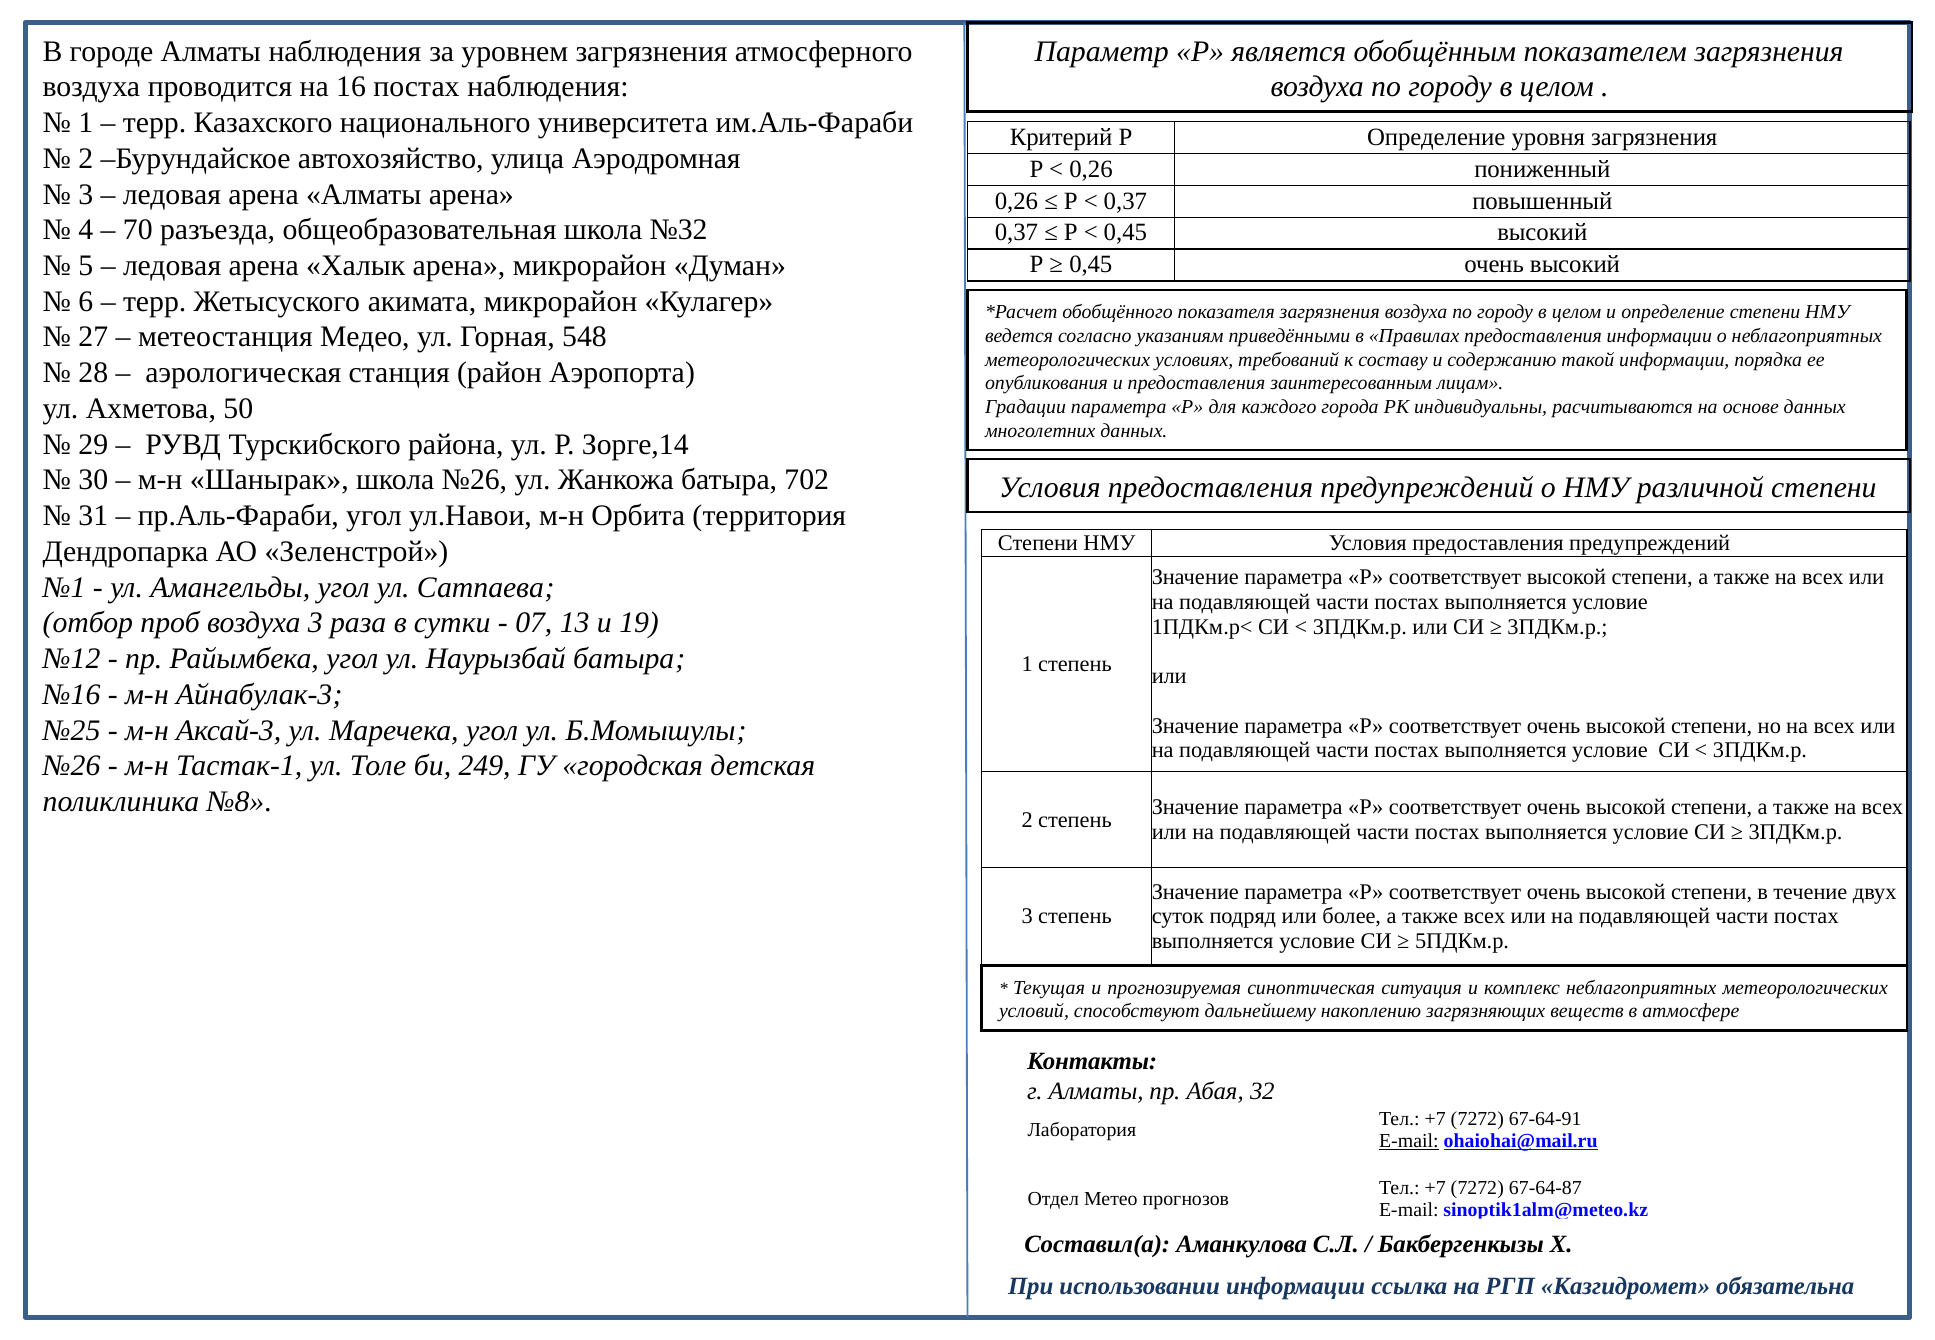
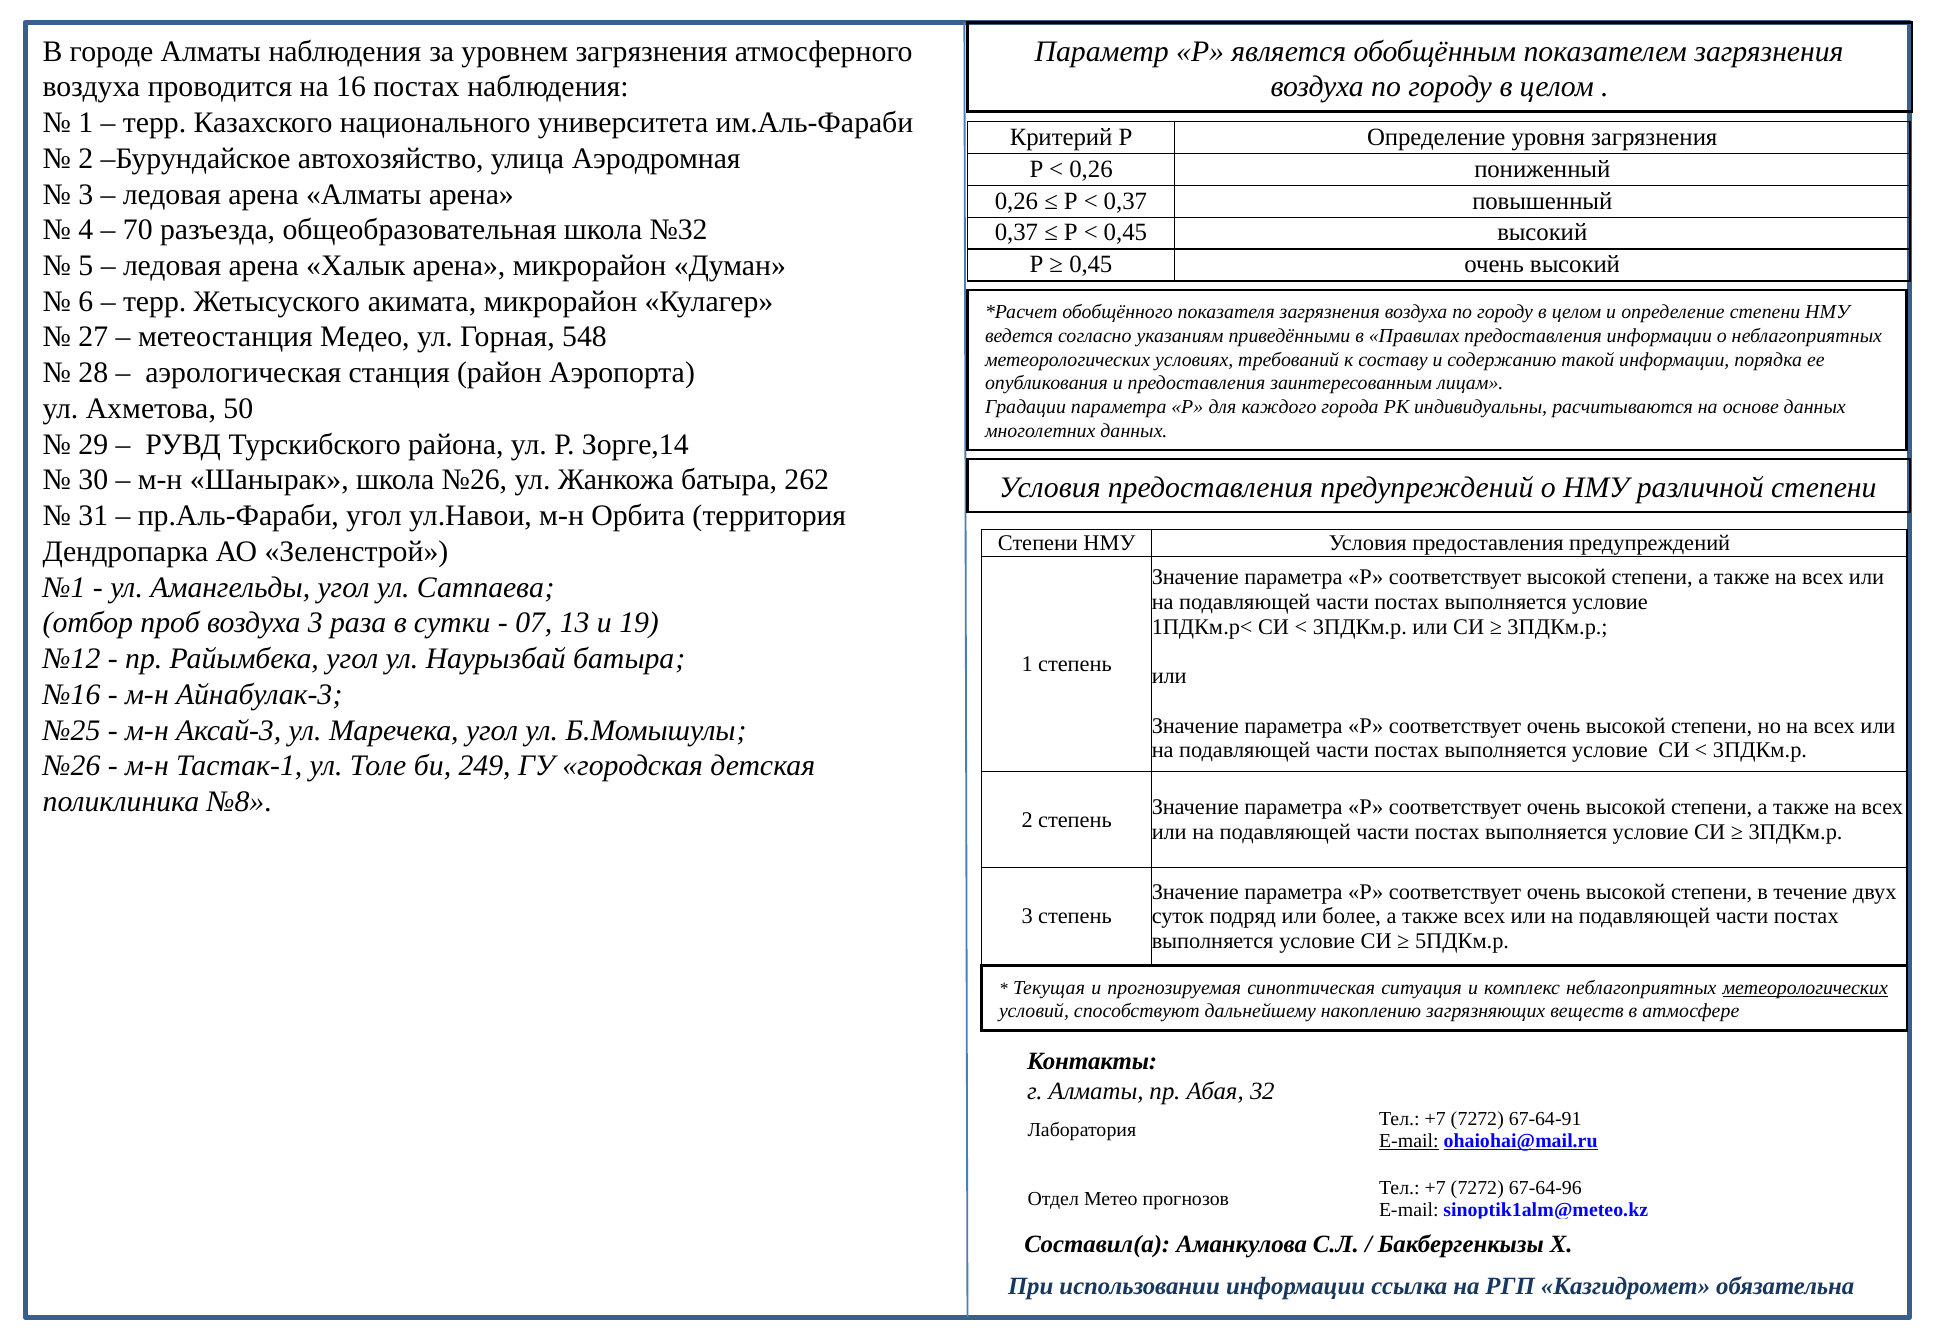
702: 702 -> 262
метеорологических at (1805, 987) underline: none -> present
67-64-87: 67-64-87 -> 67-64-96
